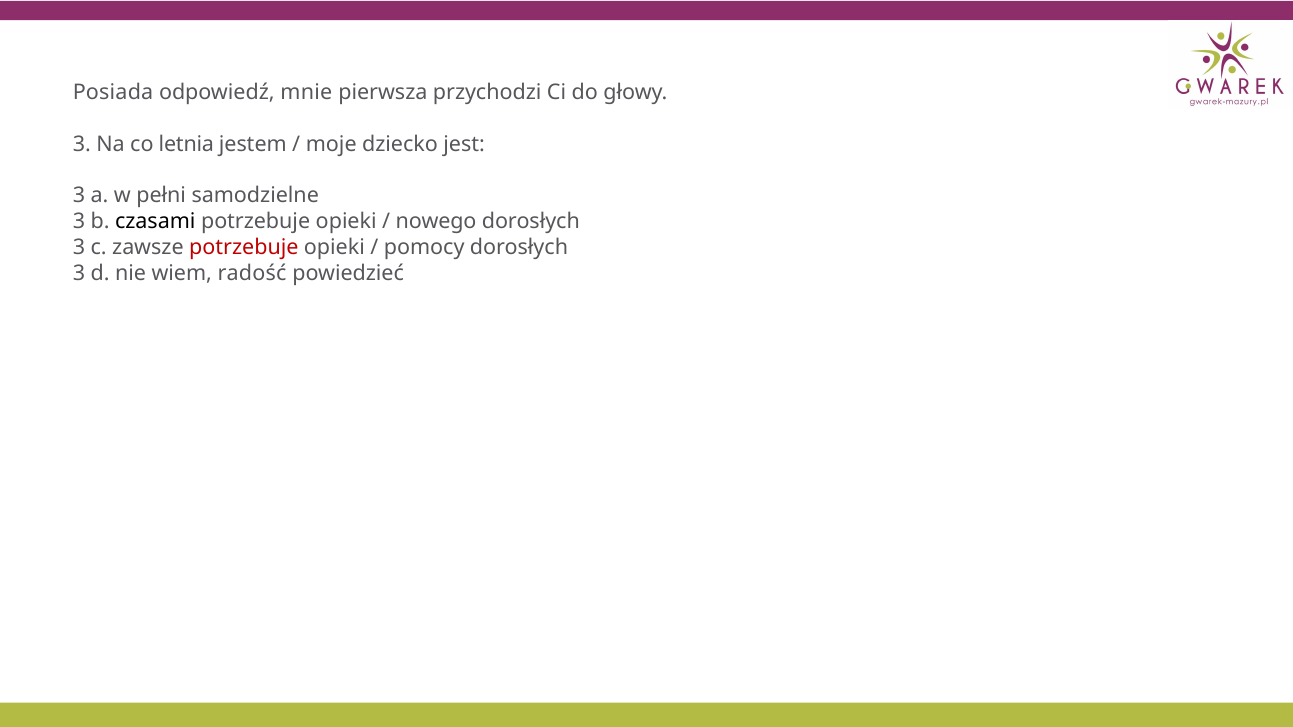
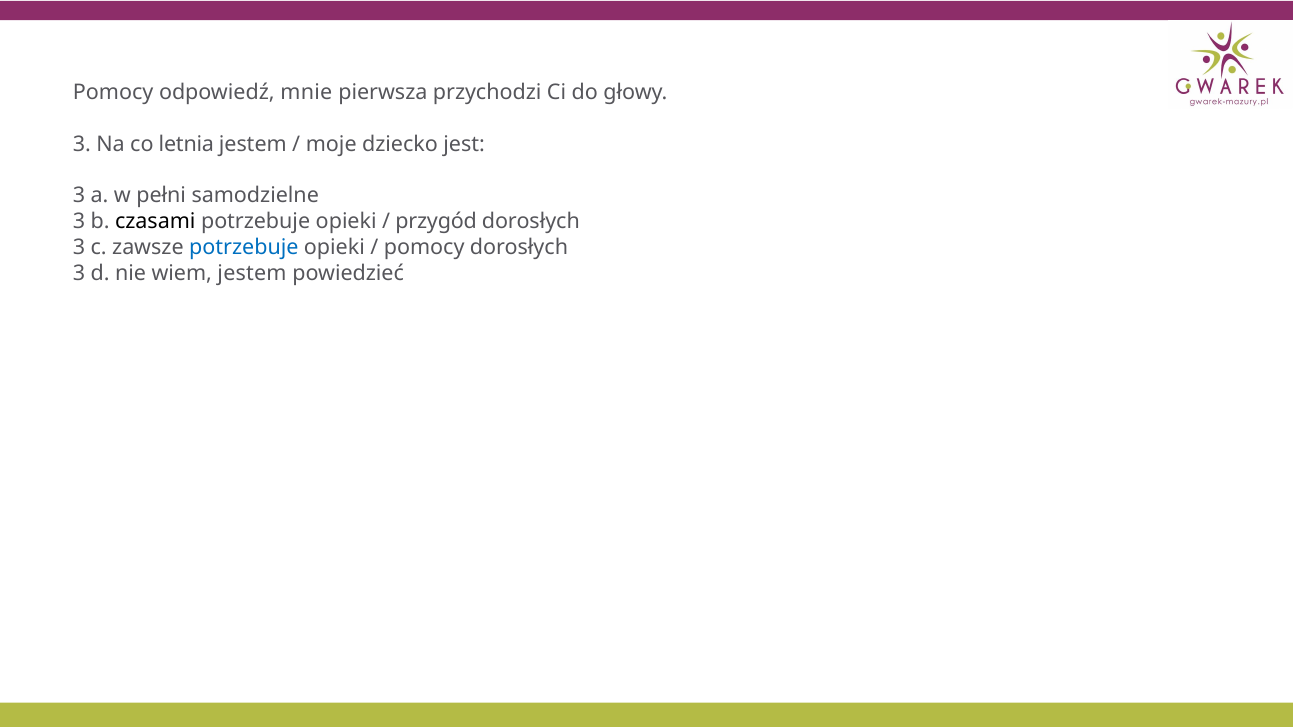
Posiada at (113, 93): Posiada -> Pomocy
nowego: nowego -> przygód
potrzebuje at (244, 248) colour: red -> blue
wiem radość: radość -> jestem
